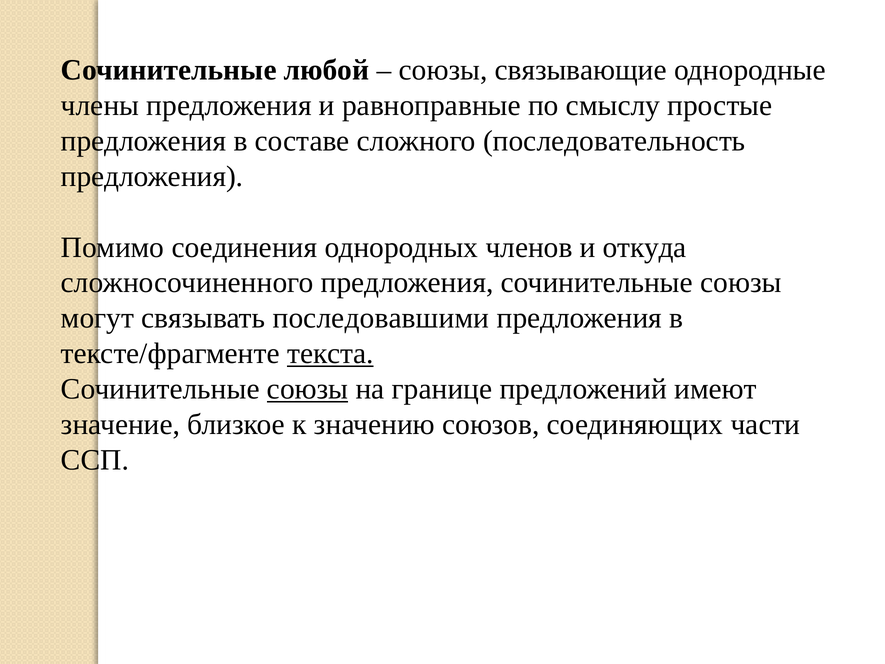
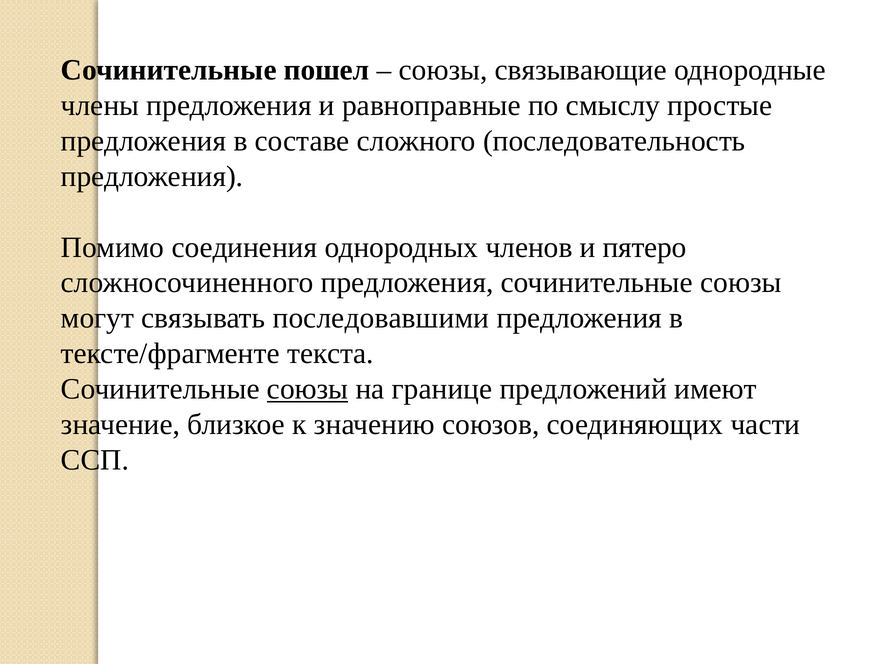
любой: любой -> пошел
откуда: откуда -> пятеро
текста underline: present -> none
